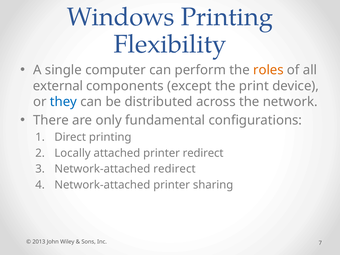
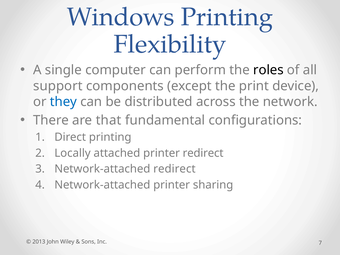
roles colour: orange -> black
external: external -> support
only: only -> that
